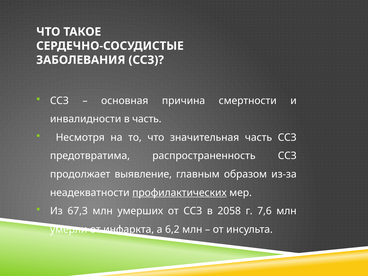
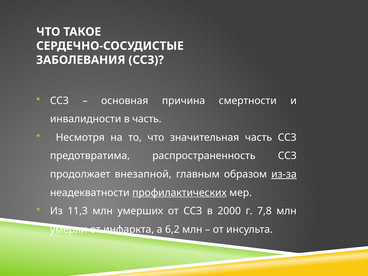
выявление: выявление -> внезапной
из-за underline: none -> present
67,3: 67,3 -> 11,3
2058: 2058 -> 2000
7,6: 7,6 -> 7,8
